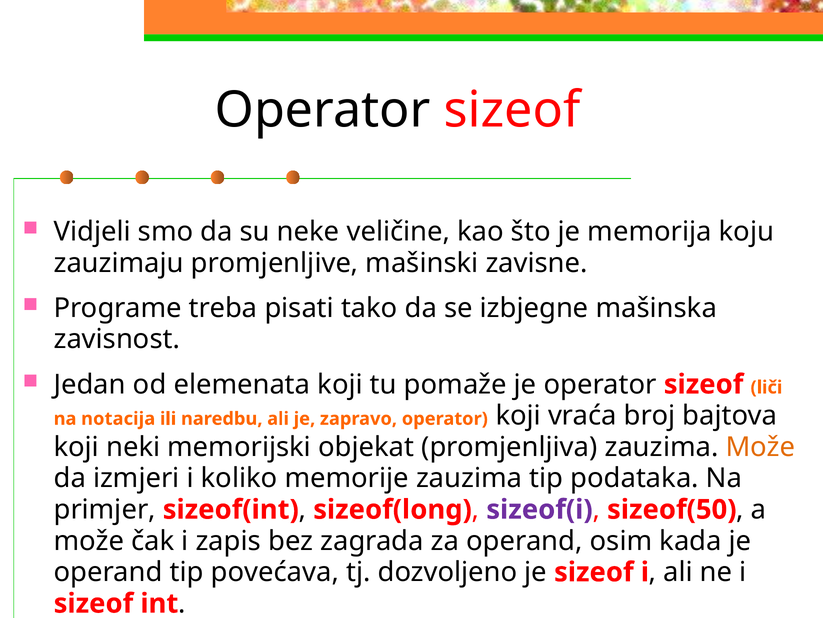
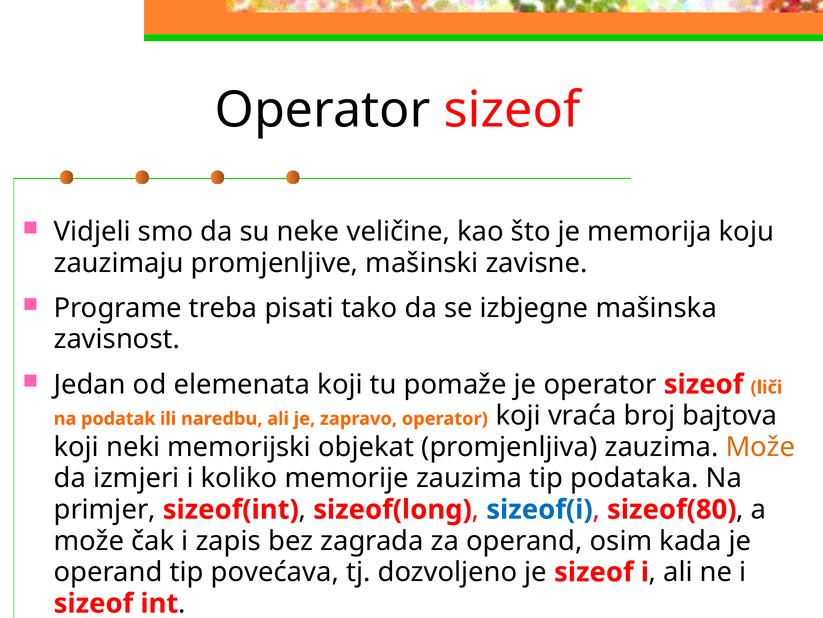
notacija: notacija -> podatak
sizeof(i colour: purple -> blue
sizeof(50: sizeof(50 -> sizeof(80
